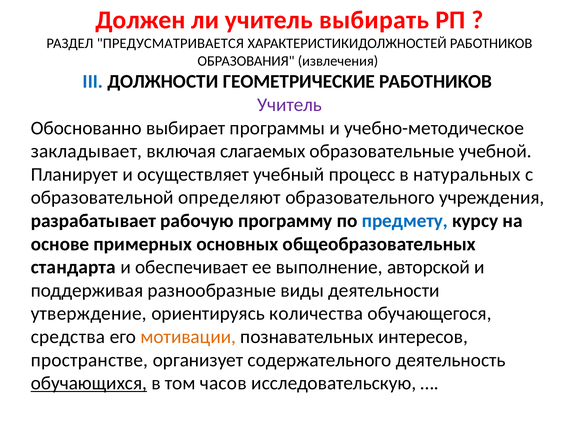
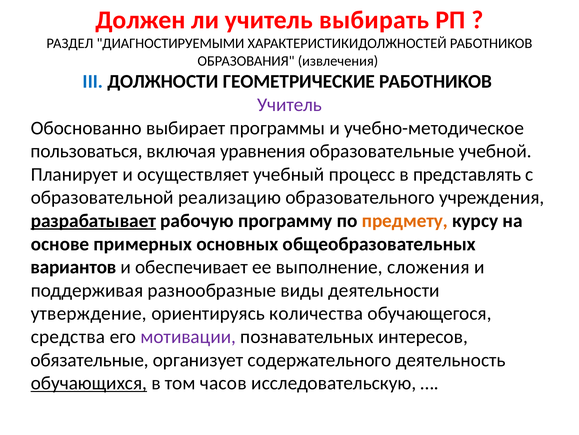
ПРЕДУСМАТРИВАЕТСЯ: ПРЕДУСМАТРИВАЕТСЯ -> ДИАГНОСТИРУЕМЫМИ
закладывает: закладывает -> пользоваться
слагаемых: слагаемых -> уравнения
натуральных: натуральных -> представлять
определяют: определяют -> реализацию
разрабатывает underline: none -> present
предмету colour: blue -> orange
стандарта: стандарта -> вариантов
авторской: авторской -> сложения
мотивации colour: orange -> purple
пространстве: пространстве -> обязательные
